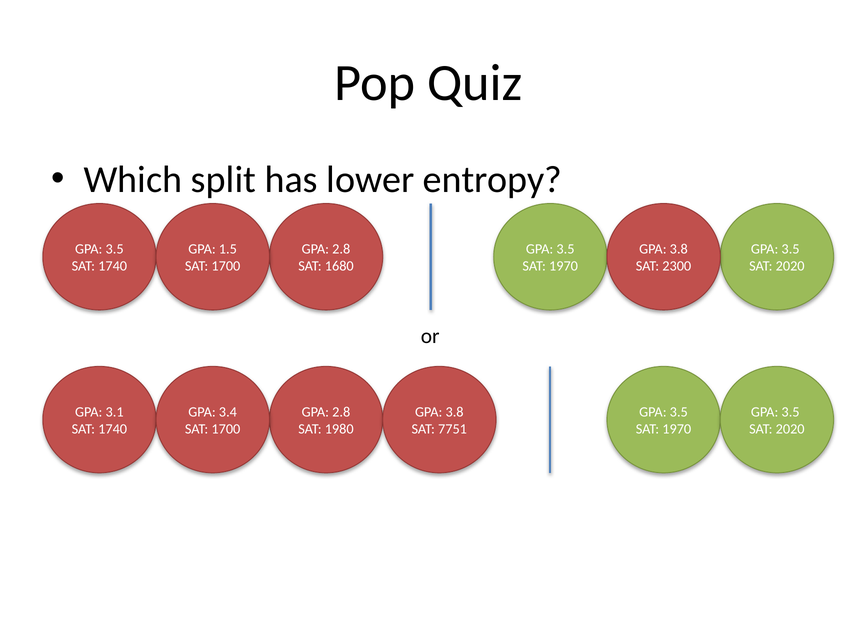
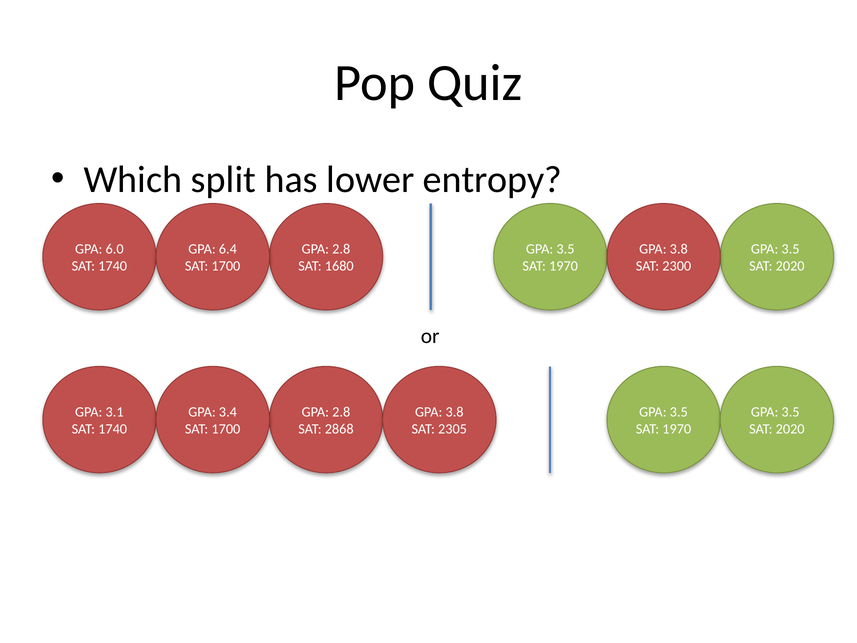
3.5 at (115, 249): 3.5 -> 6.0
1.5: 1.5 -> 6.4
1980: 1980 -> 2868
7751: 7751 -> 2305
